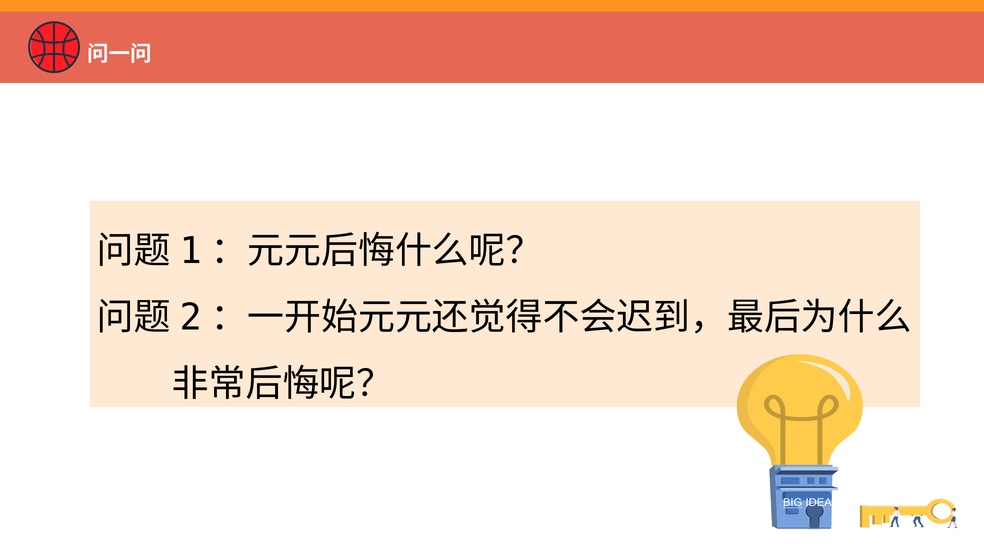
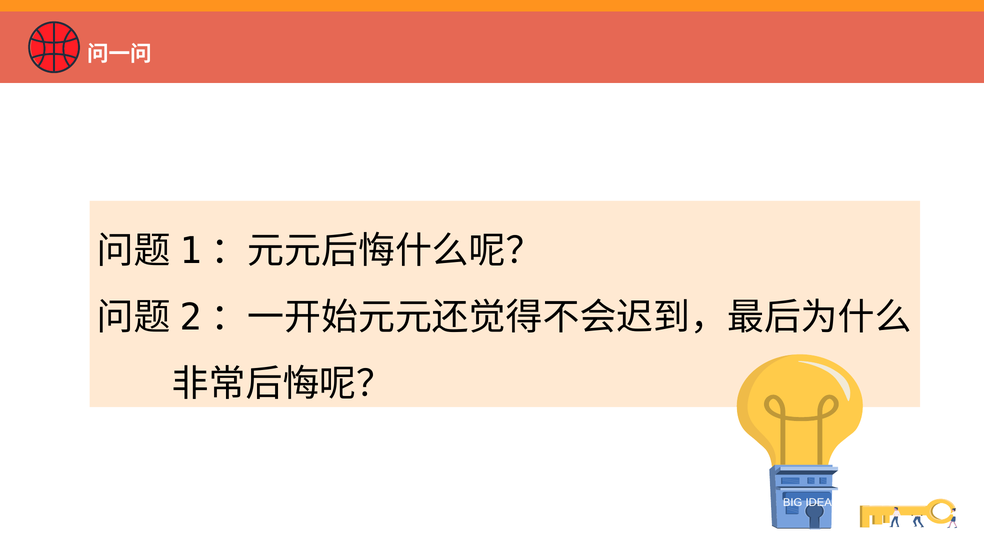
BIG underline: present -> none
